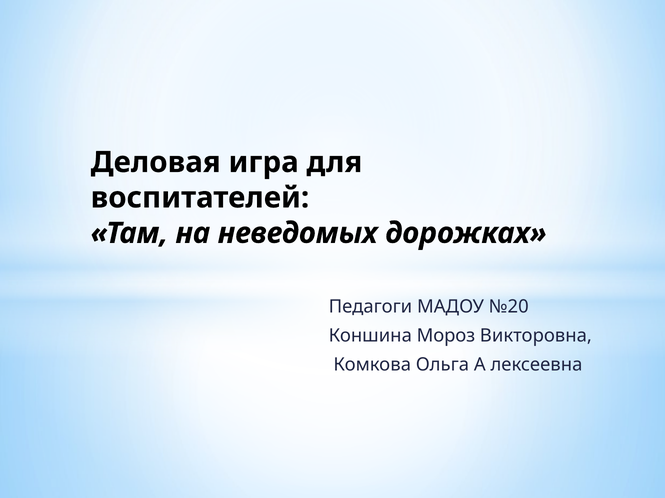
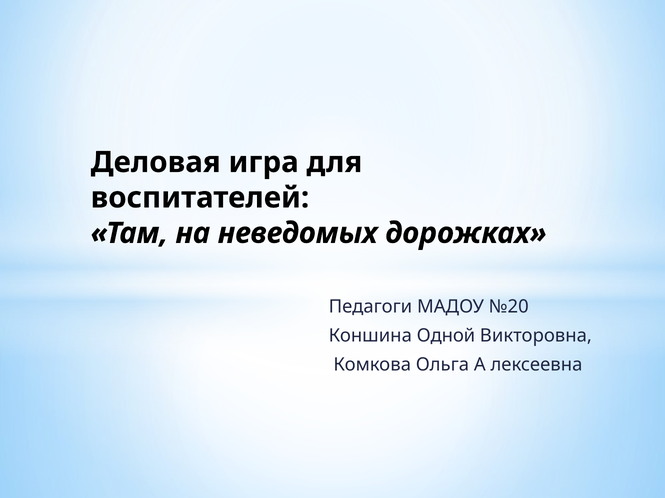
Мороз: Мороз -> Одной
